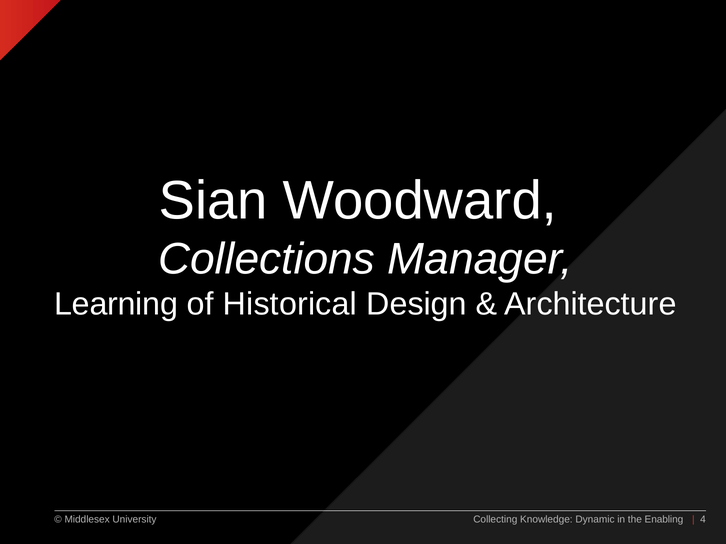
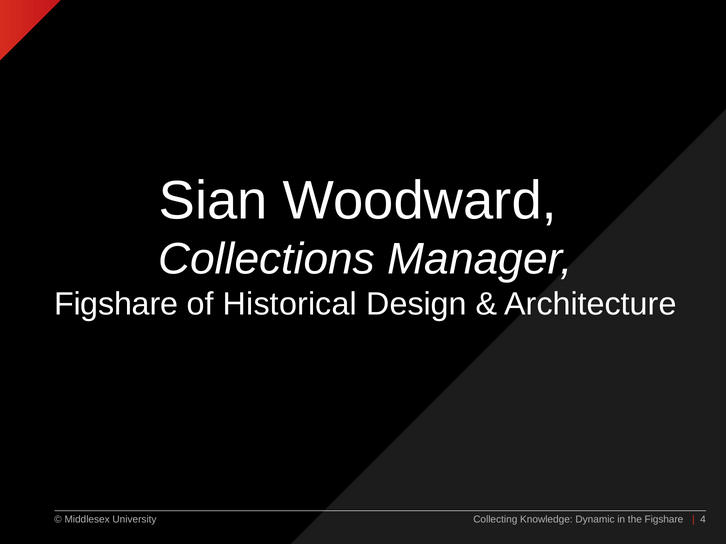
Learning at (116, 305): Learning -> Figshare
the Enabling: Enabling -> Figshare
